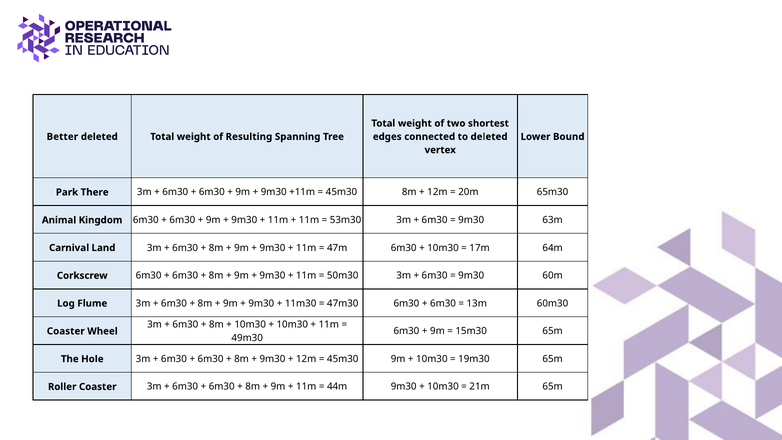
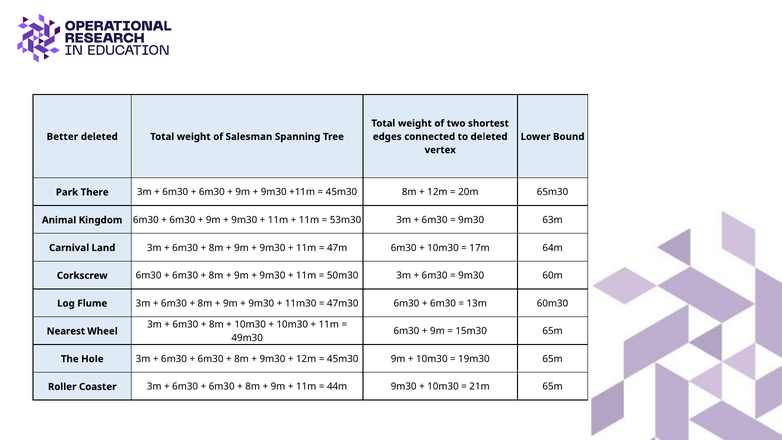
Resulting: Resulting -> Salesman
Coaster at (66, 331): Coaster -> Nearest
